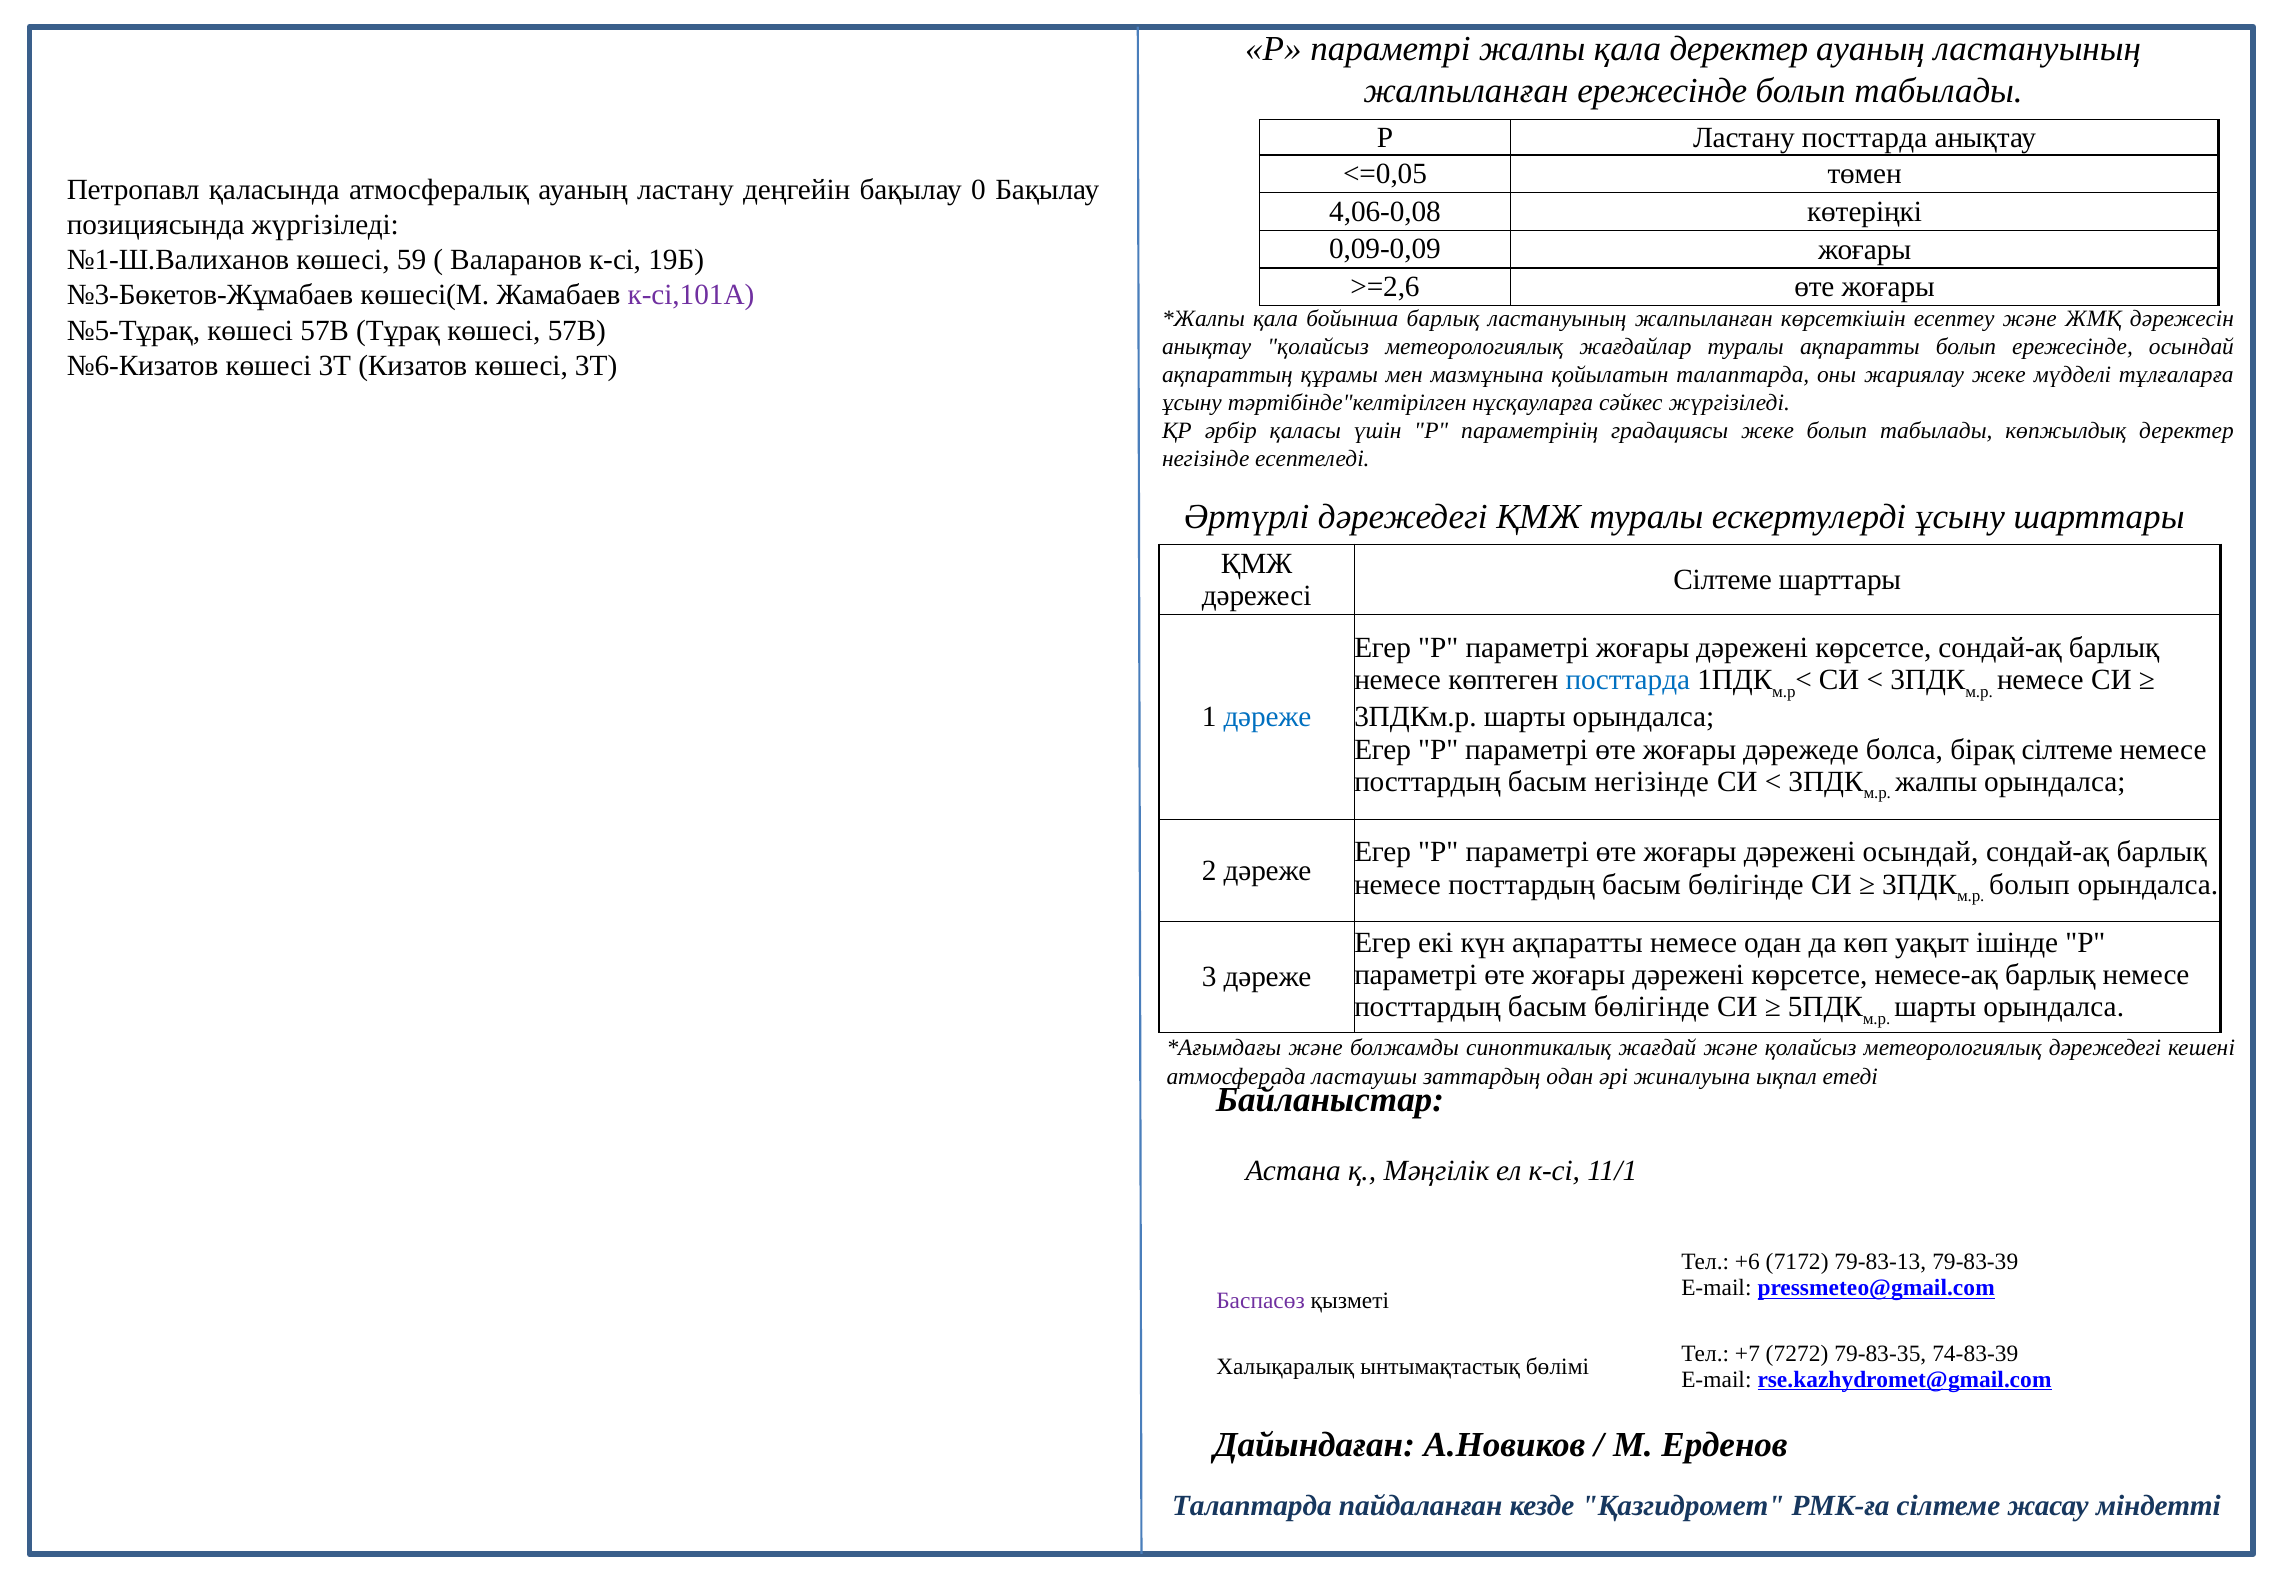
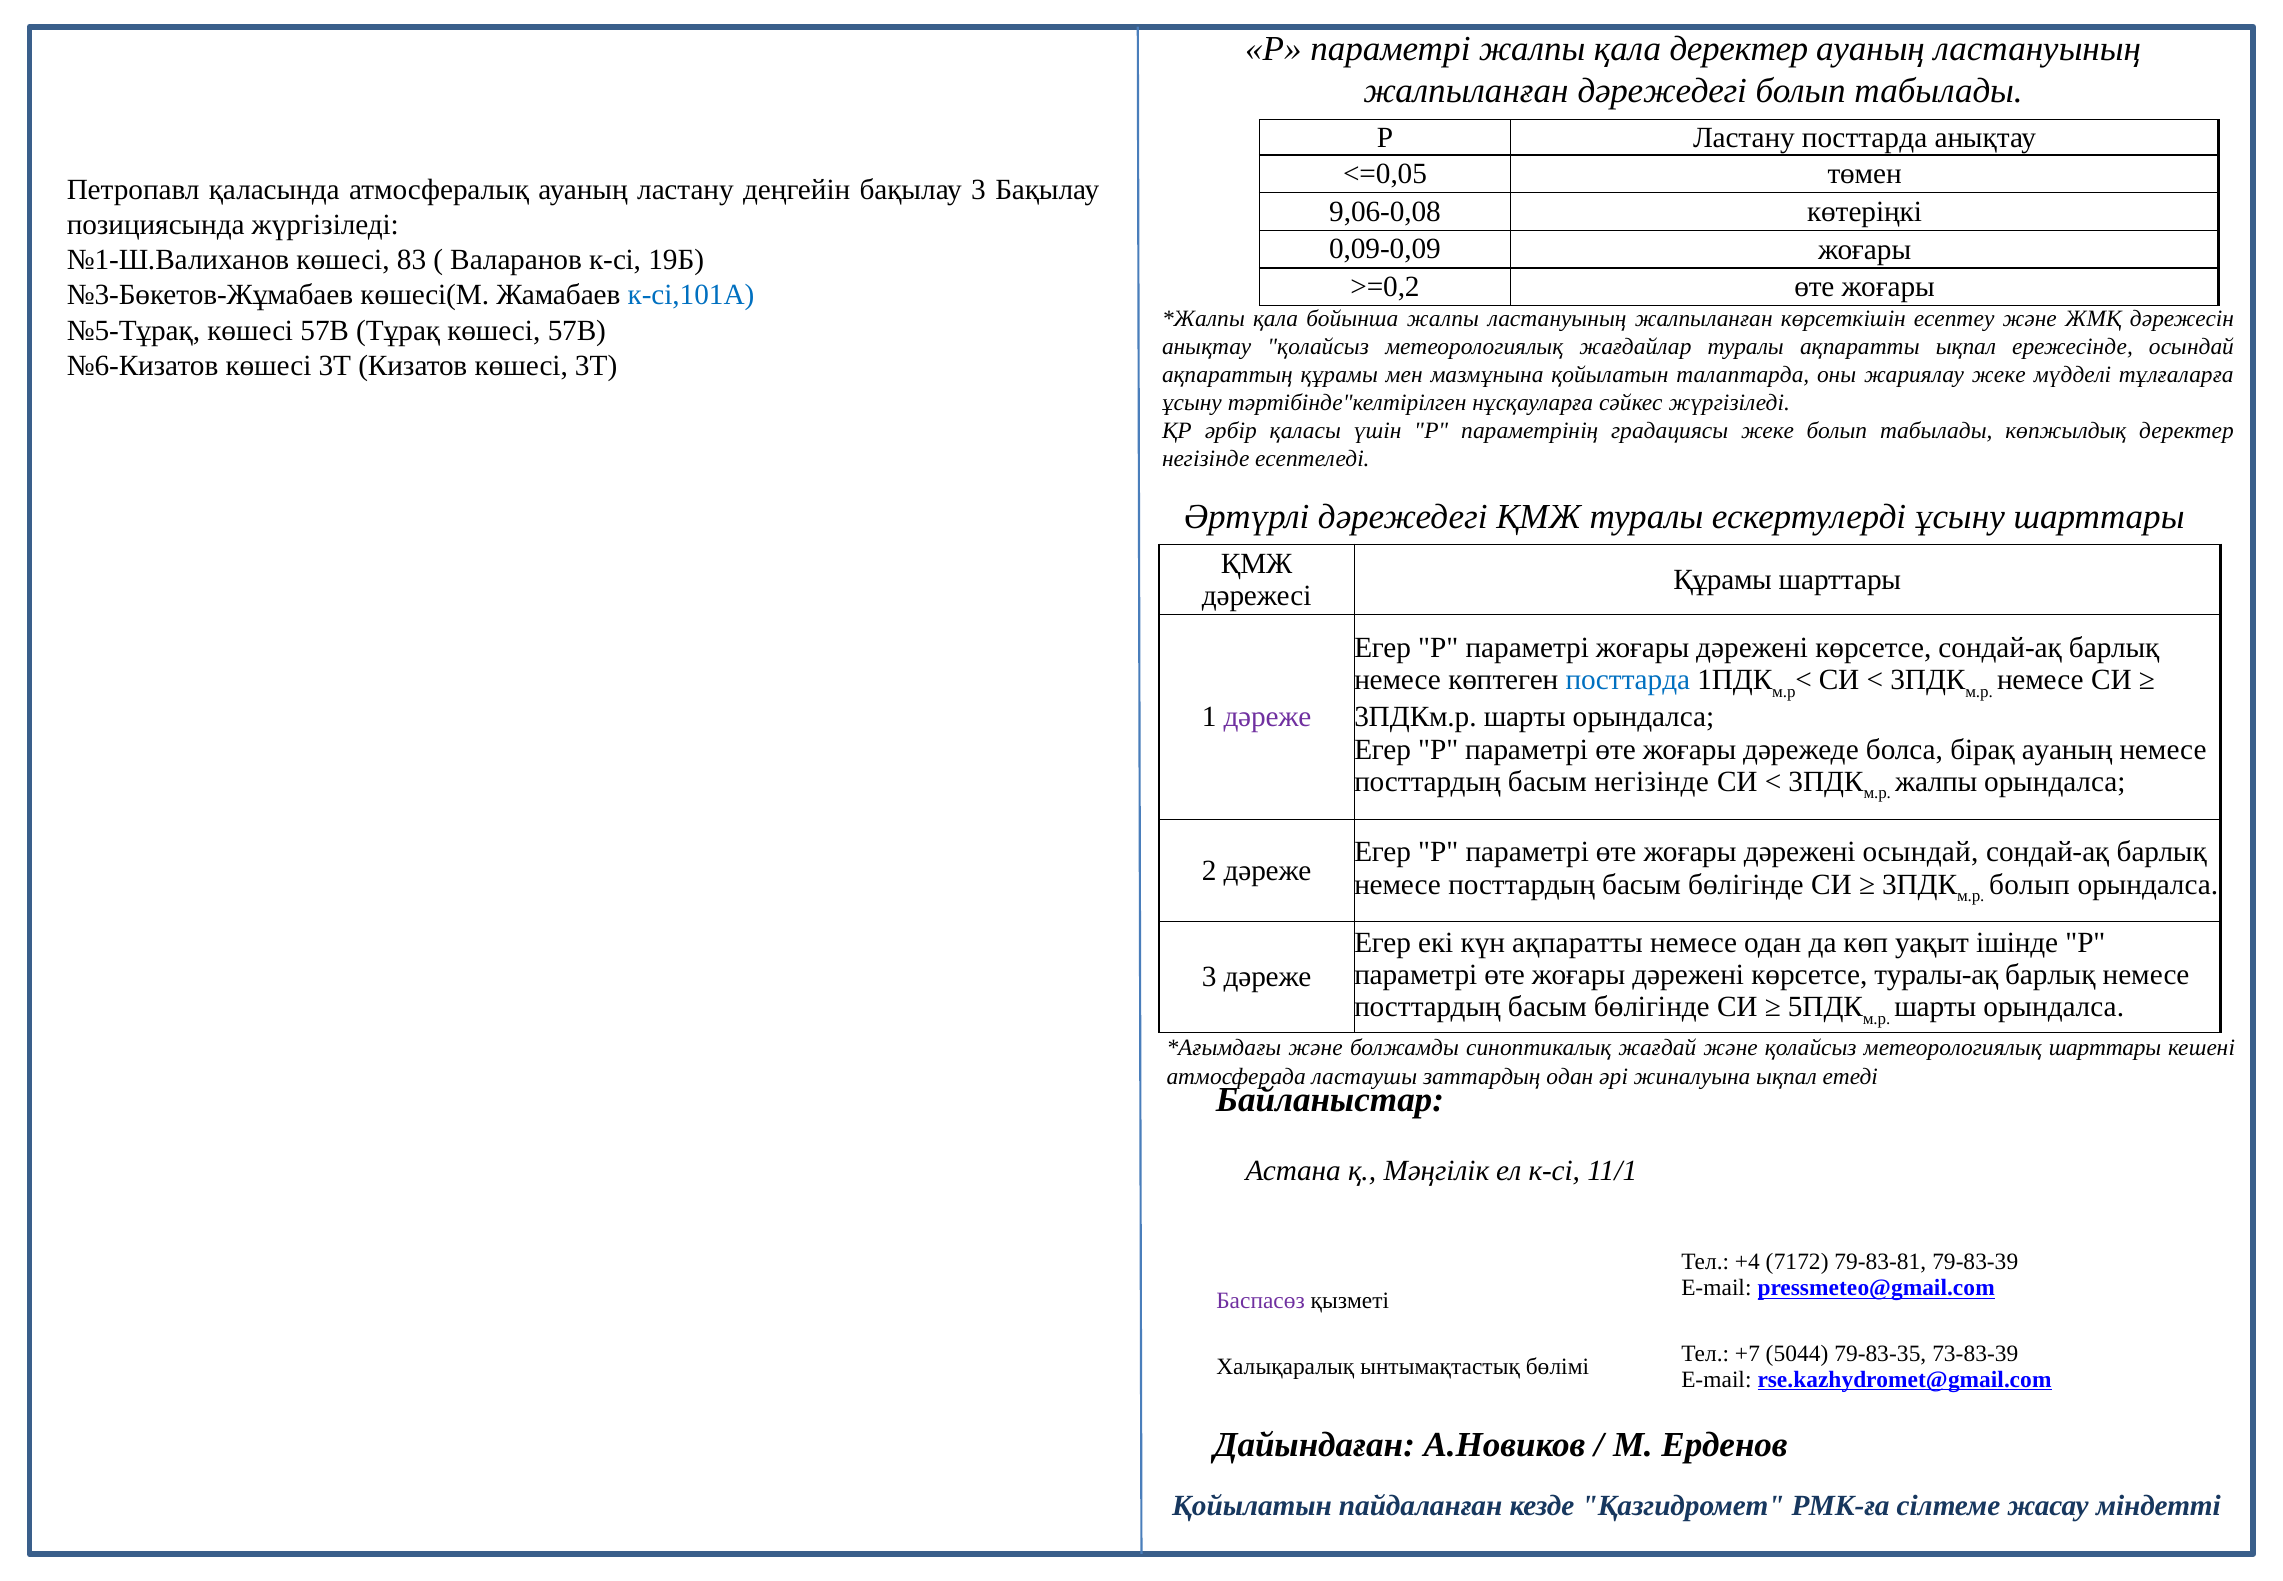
жалпыланған ережесінде: ережесінде -> дәрежедегі
бақылау 0: 0 -> 3
4,06-0,08: 4,06-0,08 -> 9,06-0,08
59: 59 -> 83
>=2,6: >=2,6 -> >=0,2
к-сі,101А colour: purple -> blue
бойынша барлық: барлық -> жалпы
ақпаратты болып: болып -> ықпал
Сілтеме at (1723, 579): Сілтеме -> Құрамы
дәреже at (1267, 717) colour: blue -> purple
бірақ сілтеме: сілтеме -> ауаның
немесе-ақ: немесе-ақ -> туралы-ақ
метеорологиялық дәрежедегі: дәрежедегі -> шарттары
+6: +6 -> +4
79-83-13: 79-83-13 -> 79-83-81
7272: 7272 -> 5044
74-83-39: 74-83-39 -> 73-83-39
Талаптарда at (1252, 1505): Талаптарда -> Қойылатын
